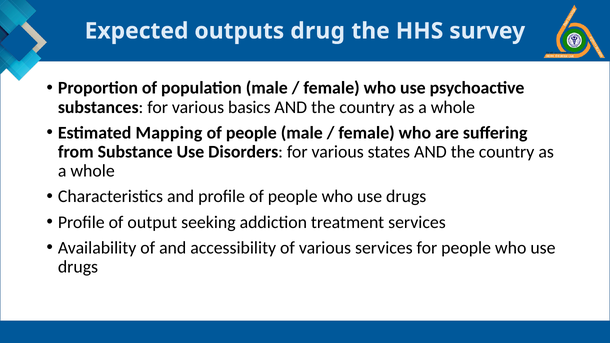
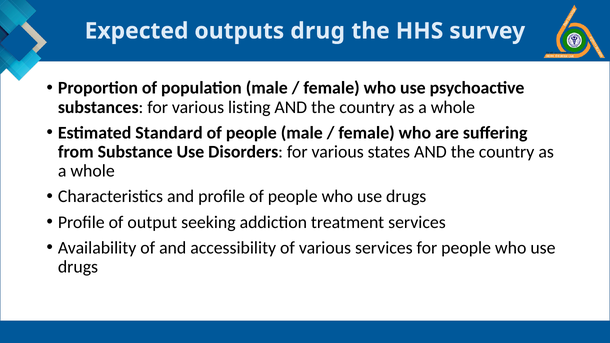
basics: basics -> listing
Mapping: Mapping -> Standard
